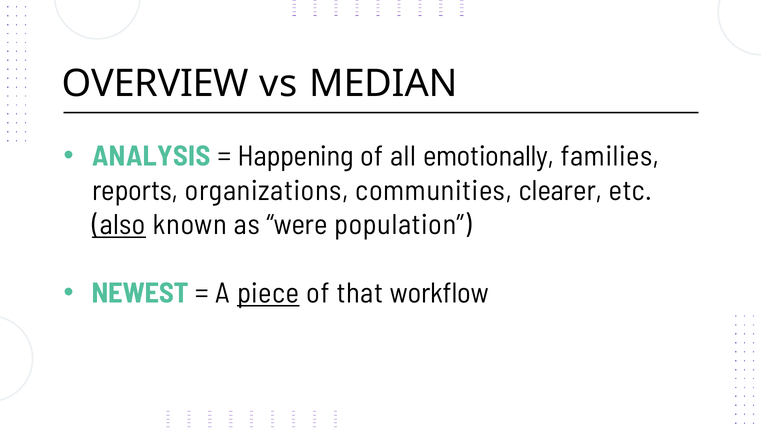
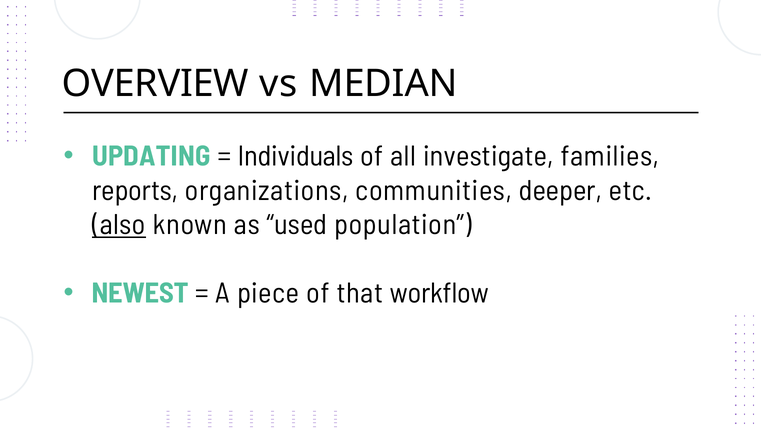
ANALYSIS: ANALYSIS -> UPDATING
Happening: Happening -> Individuals
emotionally: emotionally -> investigate
clearer: clearer -> deeper
were: were -> used
piece underline: present -> none
